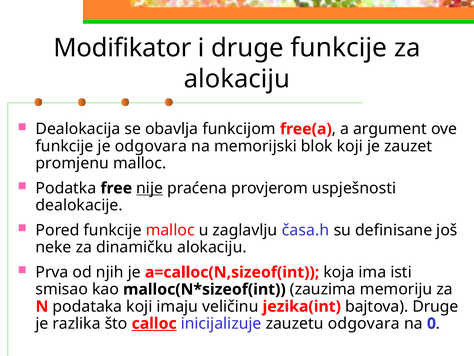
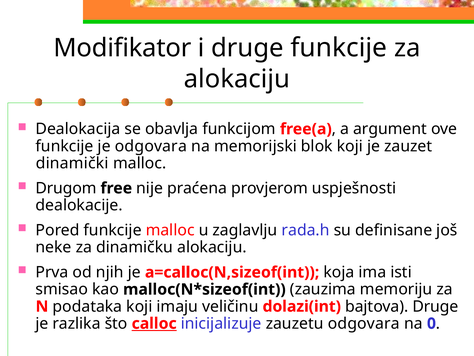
promjenu: promjenu -> dinamički
Podatka: Podatka -> Drugom
nije underline: present -> none
časa.h: časa.h -> rada.h
jezika(int: jezika(int -> dolazi(int
